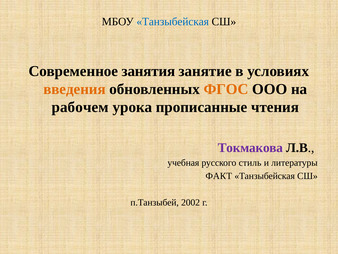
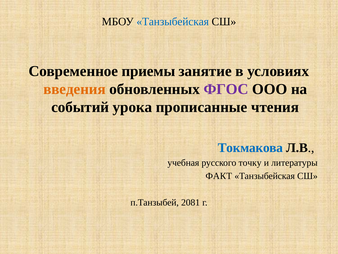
занятия: занятия -> приемы
ФГОС colour: orange -> purple
рабочем: рабочем -> событий
Токмакова colour: purple -> blue
стиль: стиль -> точку
2002: 2002 -> 2081
